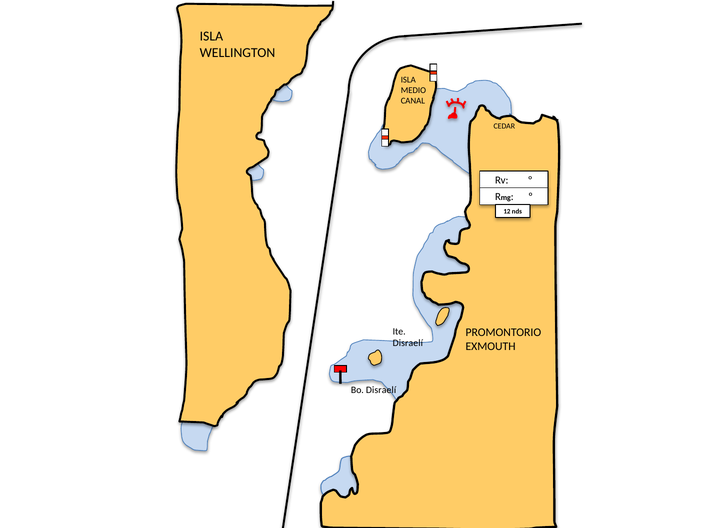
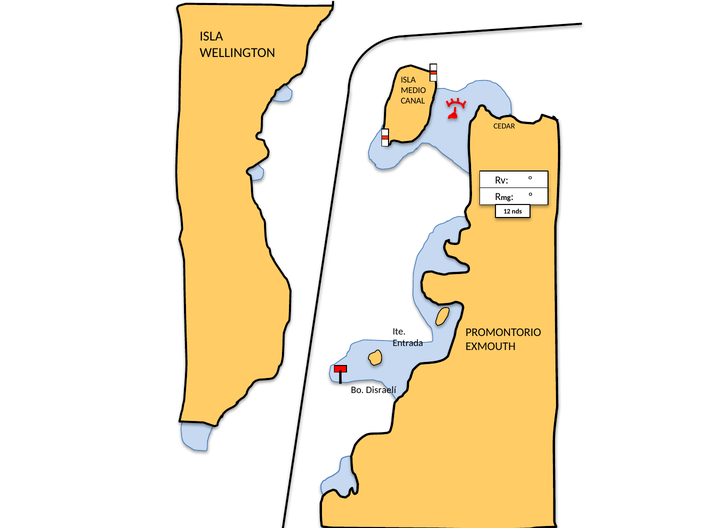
Disraelí at (408, 343): Disraelí -> Entrada
